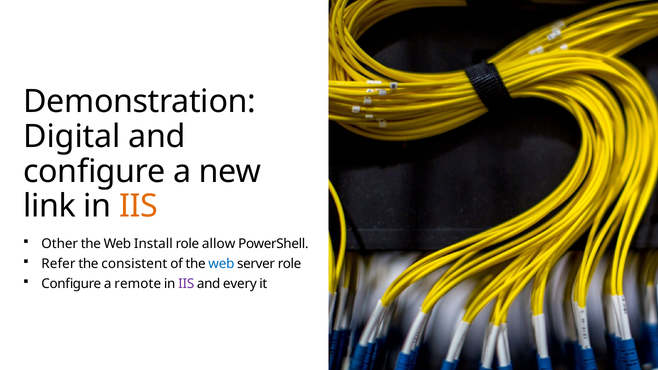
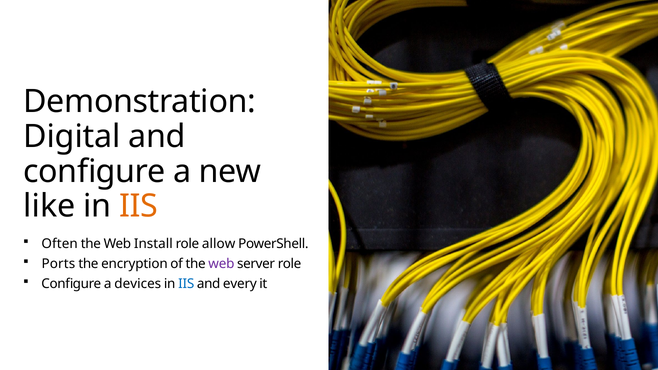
link: link -> like
Other: Other -> Often
Refer: Refer -> Ports
consistent: consistent -> encryption
web at (221, 264) colour: blue -> purple
remote: remote -> devices
IIS at (186, 284) colour: purple -> blue
